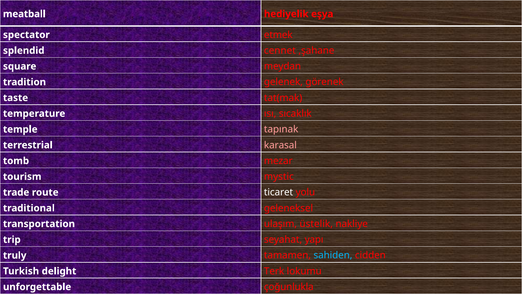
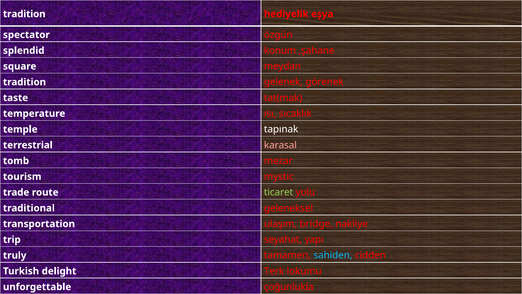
meatball at (24, 14): meatball -> tradition
etmek: etmek -> özgün
cennet: cennet -> konum
tapınak colour: pink -> white
ticaret colour: white -> light green
üstelik: üstelik -> bridge
